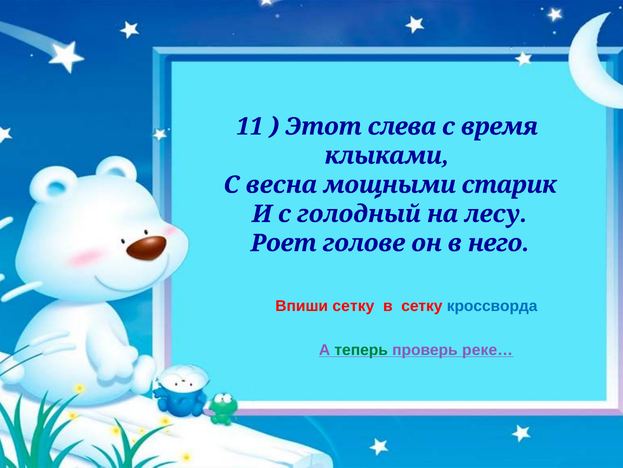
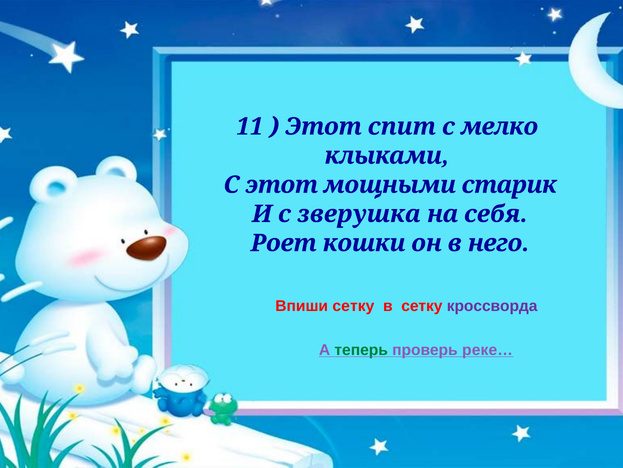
слева: слева -> спит
время: время -> мелко
С весна: весна -> этот
голодный: голодный -> зверушка
лесу: лесу -> себя
голове: голове -> кошки
кроссворда colour: blue -> purple
